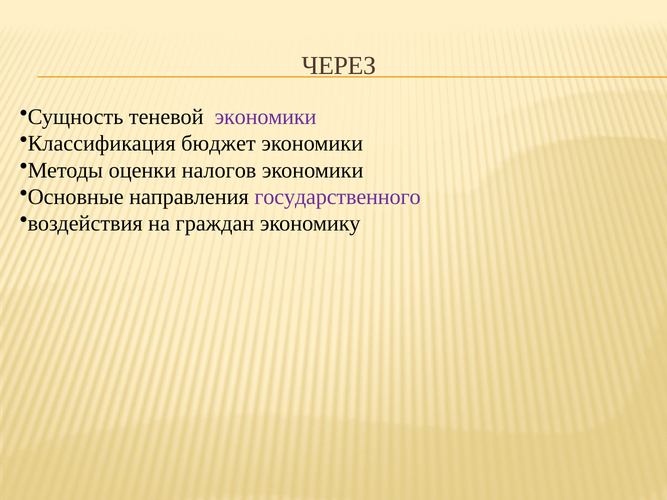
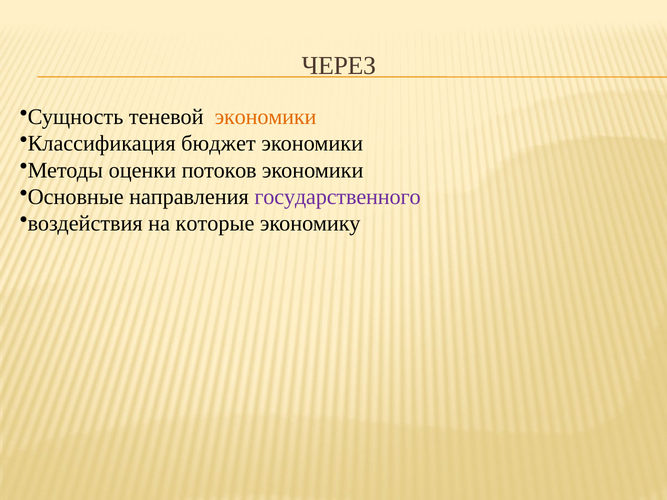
экономики at (266, 117) colour: purple -> orange
налогов: налогов -> потоков
граждан: граждан -> которые
